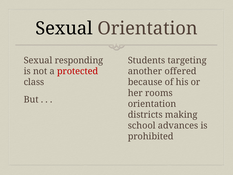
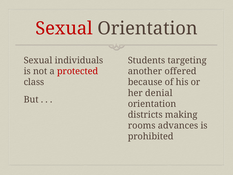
Sexual at (64, 28) colour: black -> red
responding: responding -> individuals
rooms: rooms -> denial
school: school -> rooms
